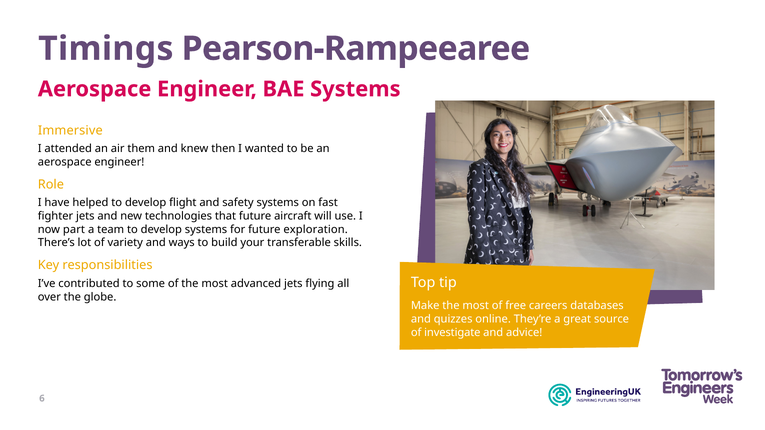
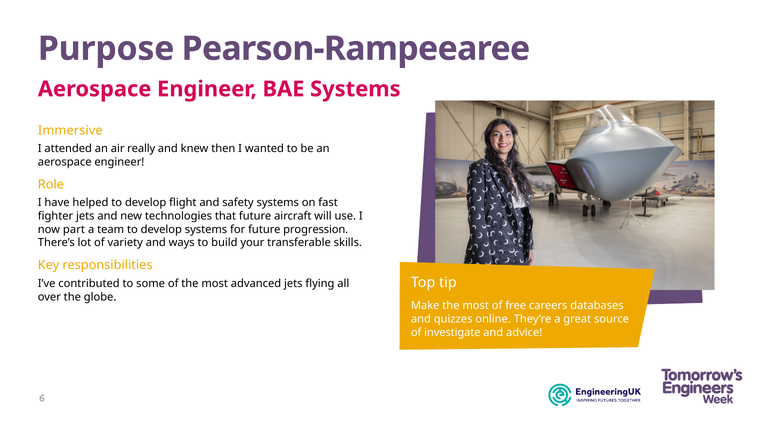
Timings: Timings -> Purpose
them: them -> really
exploration: exploration -> progression
